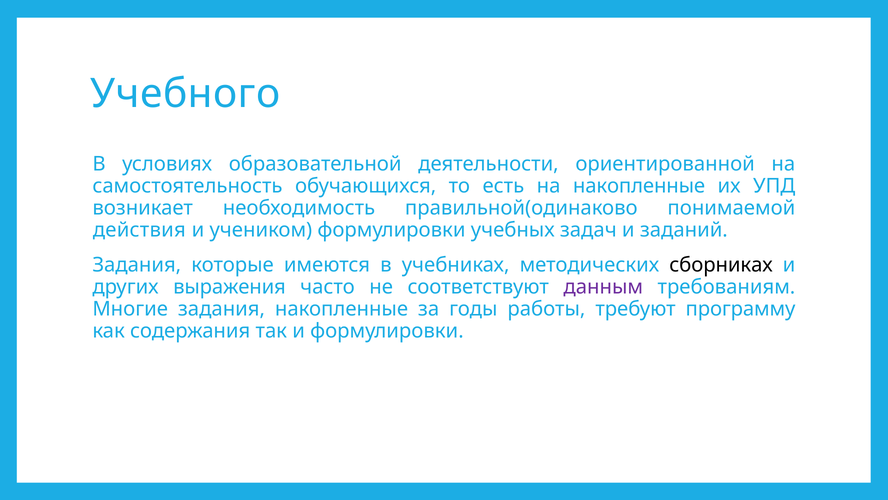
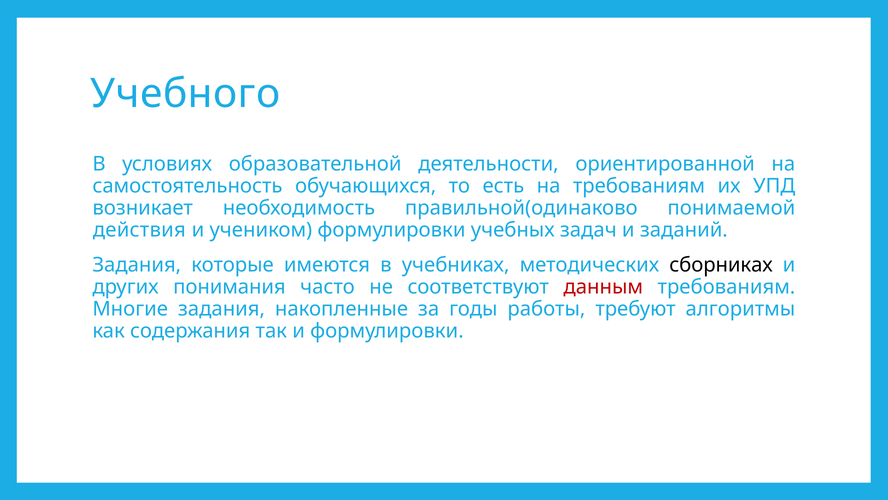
на накопленные: накопленные -> требованиям
выражения: выражения -> понимания
данным colour: purple -> red
программу: программу -> алгоритмы
